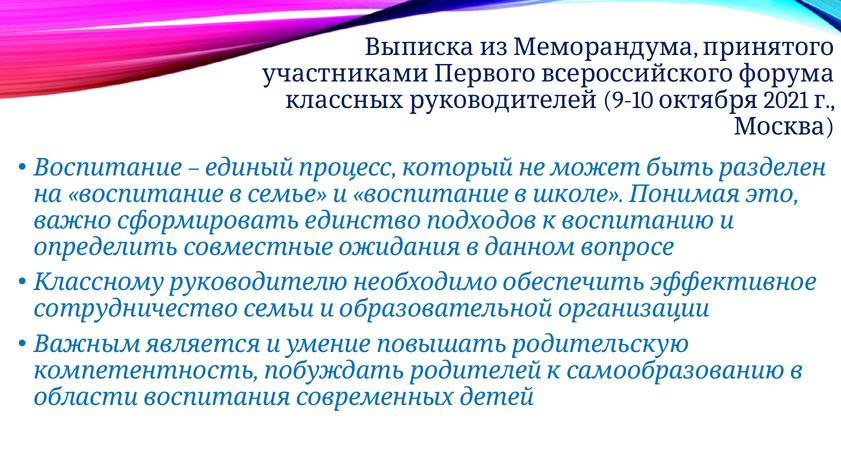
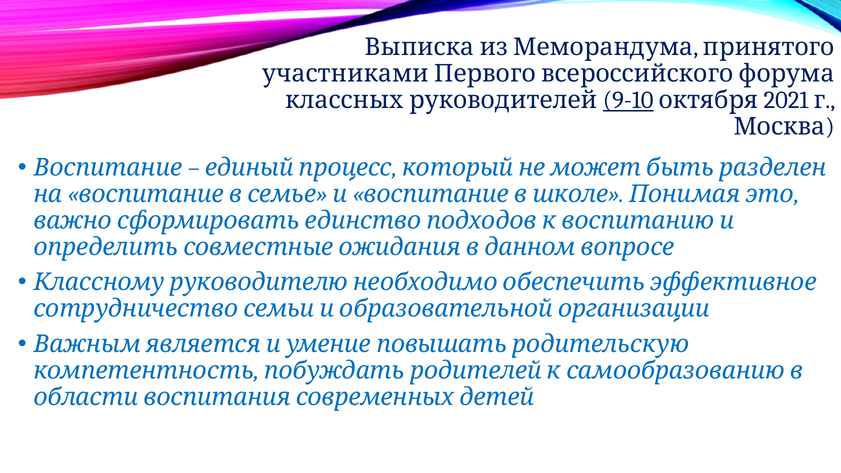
9-10 underline: none -> present
